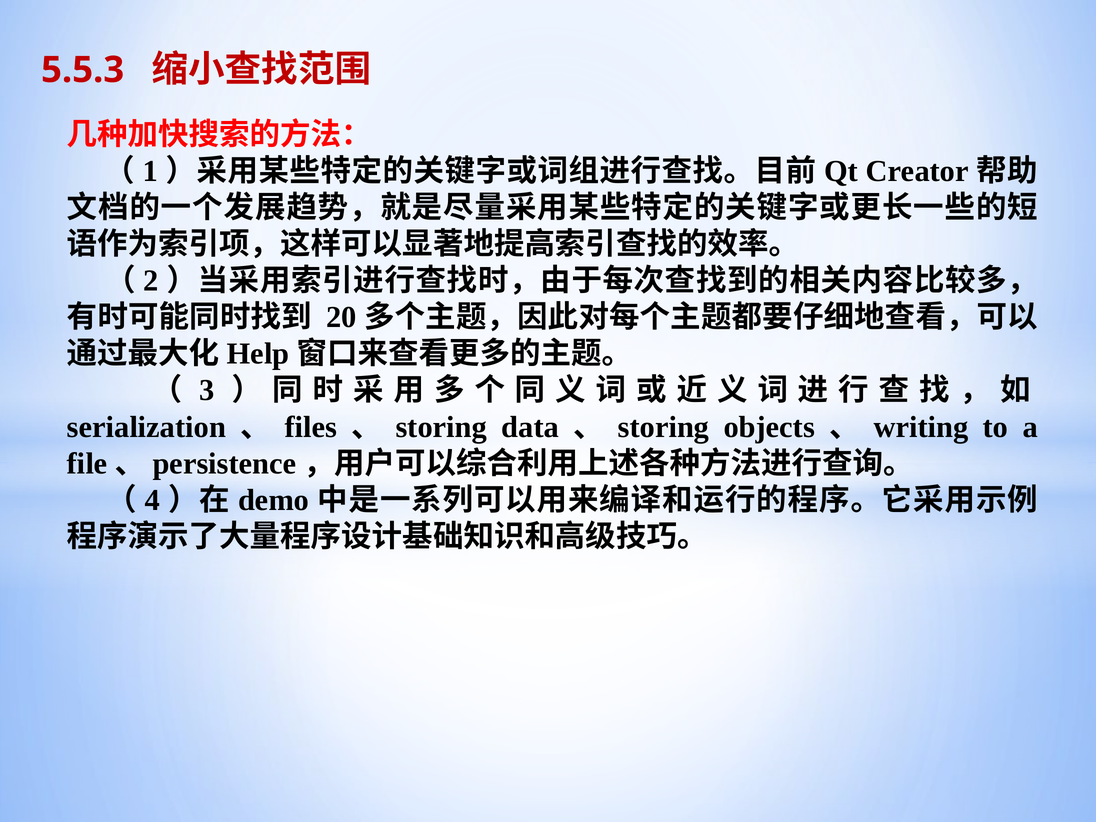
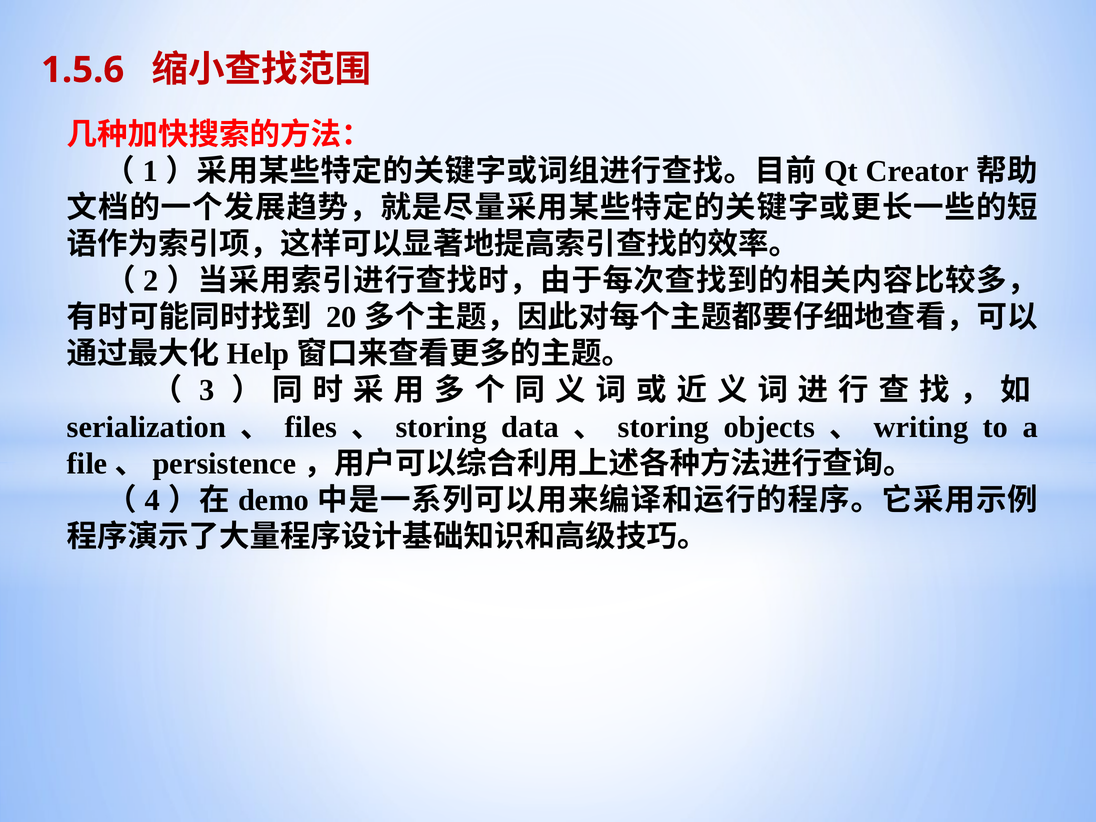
5.5.3: 5.5.3 -> 1.5.6
